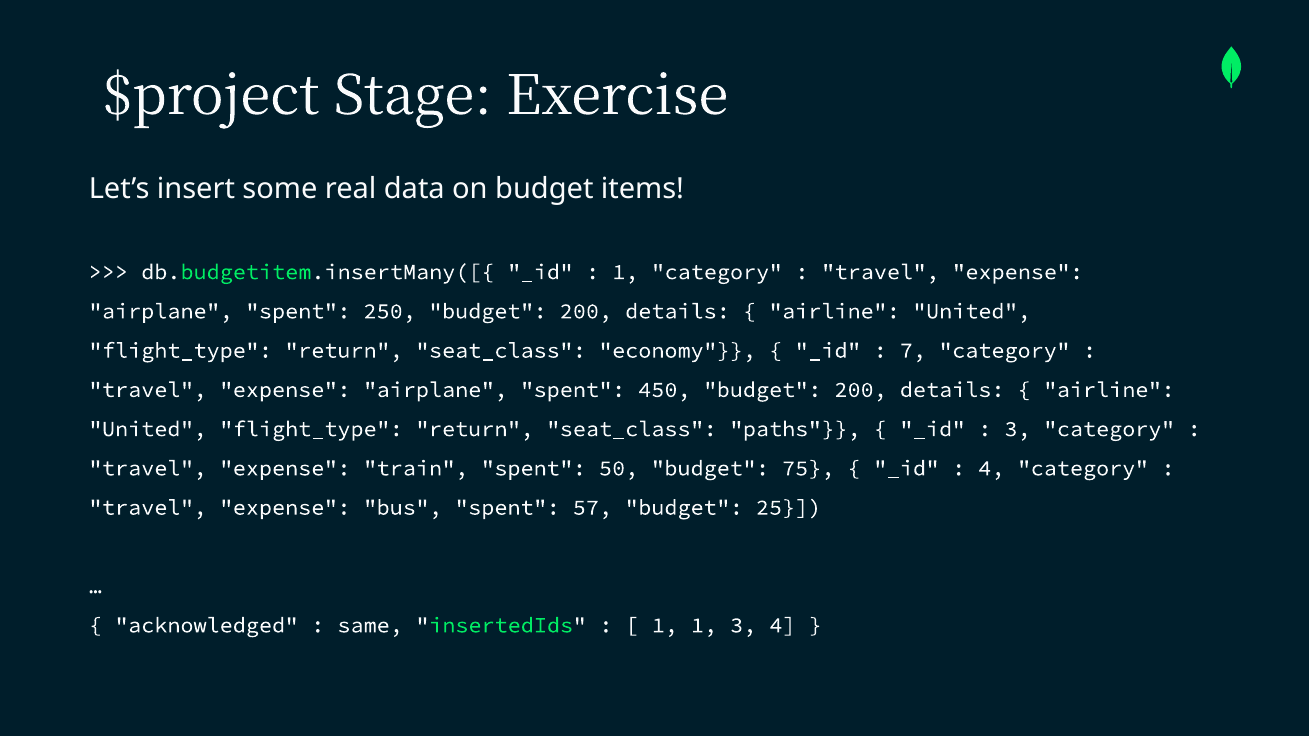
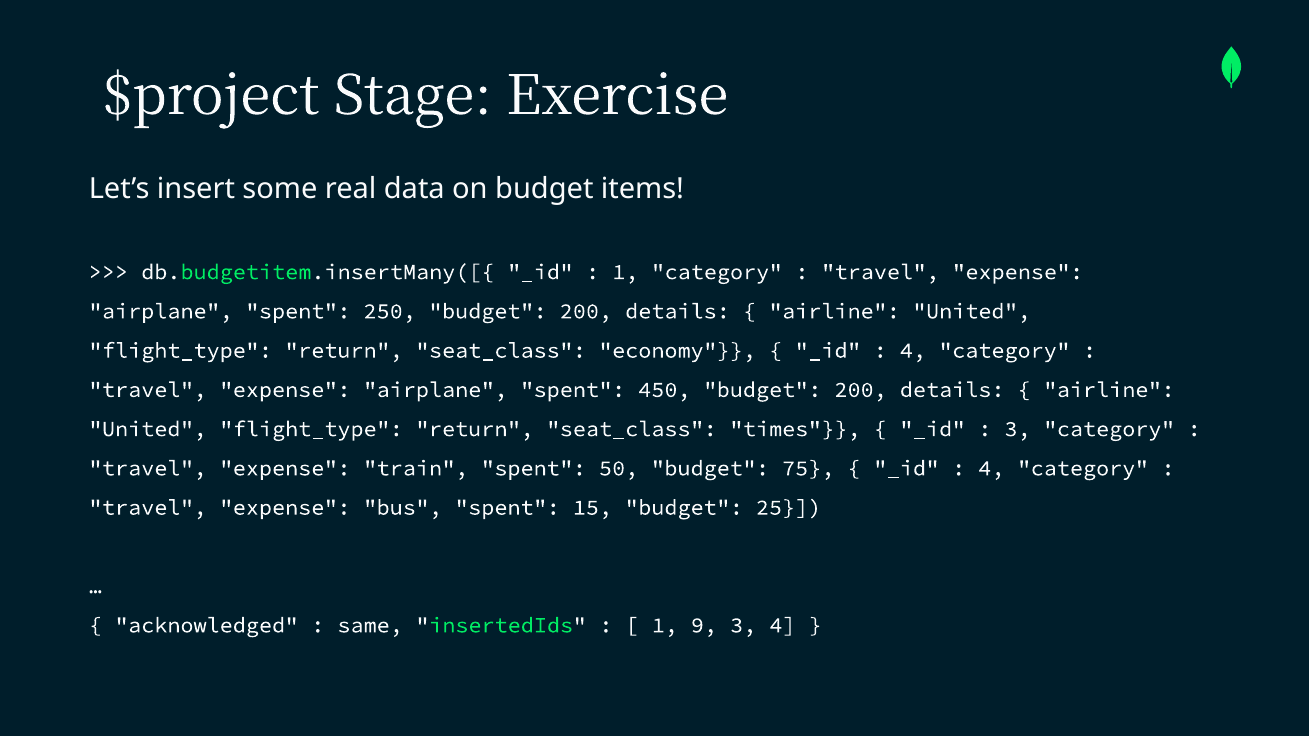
7 at (913, 351): 7 -> 4
paths: paths -> times
57: 57 -> 15
1 1: 1 -> 9
